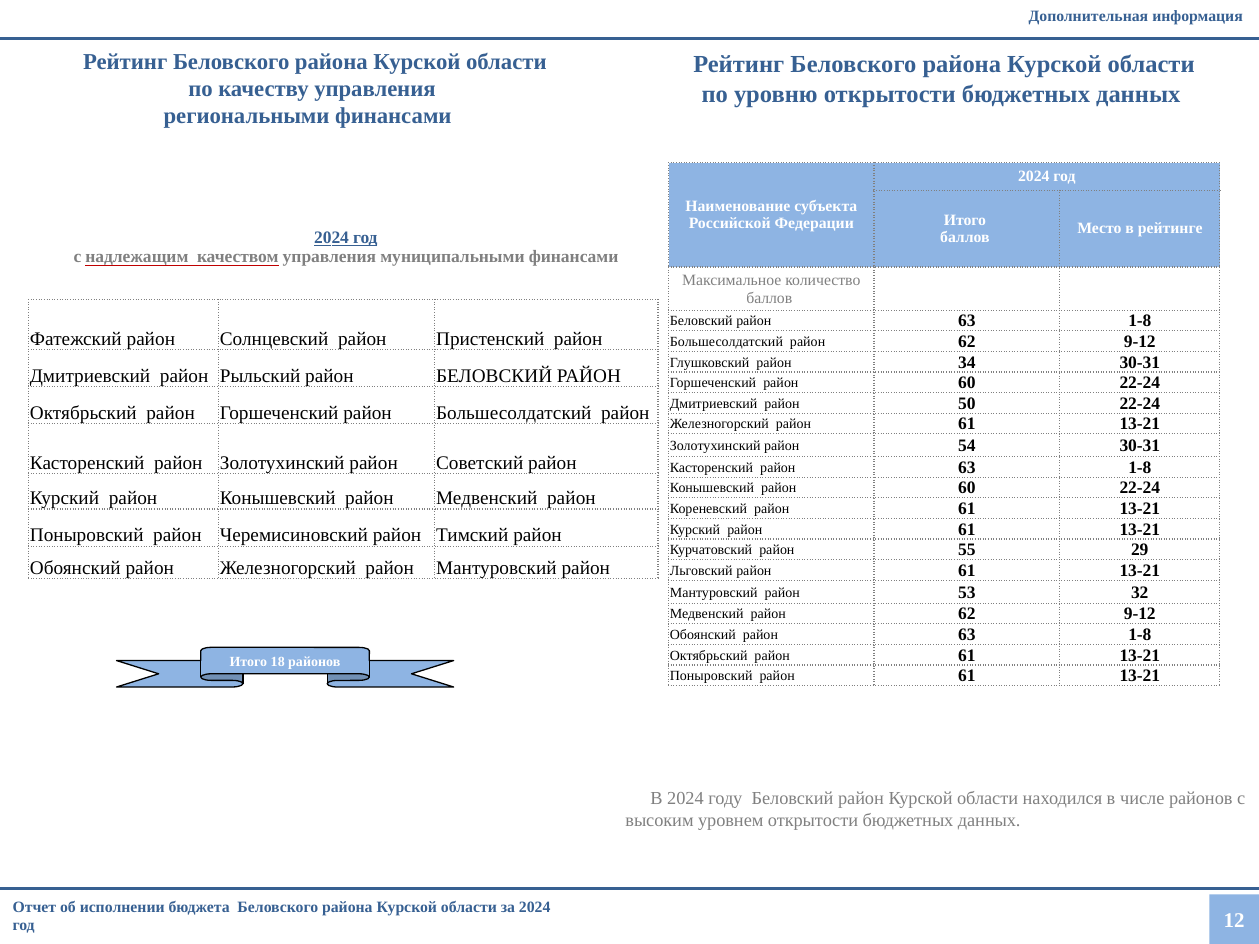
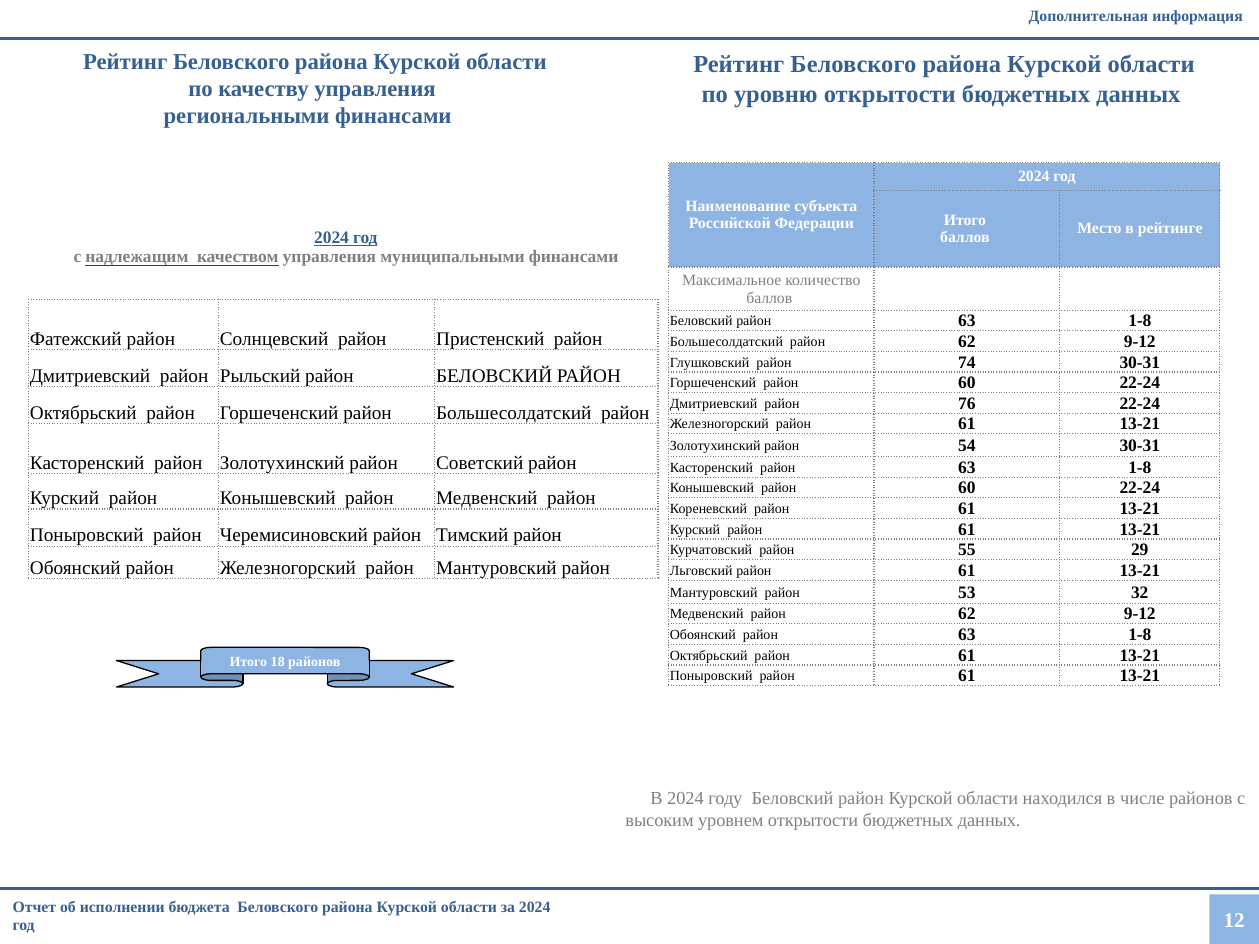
34: 34 -> 74
50: 50 -> 76
